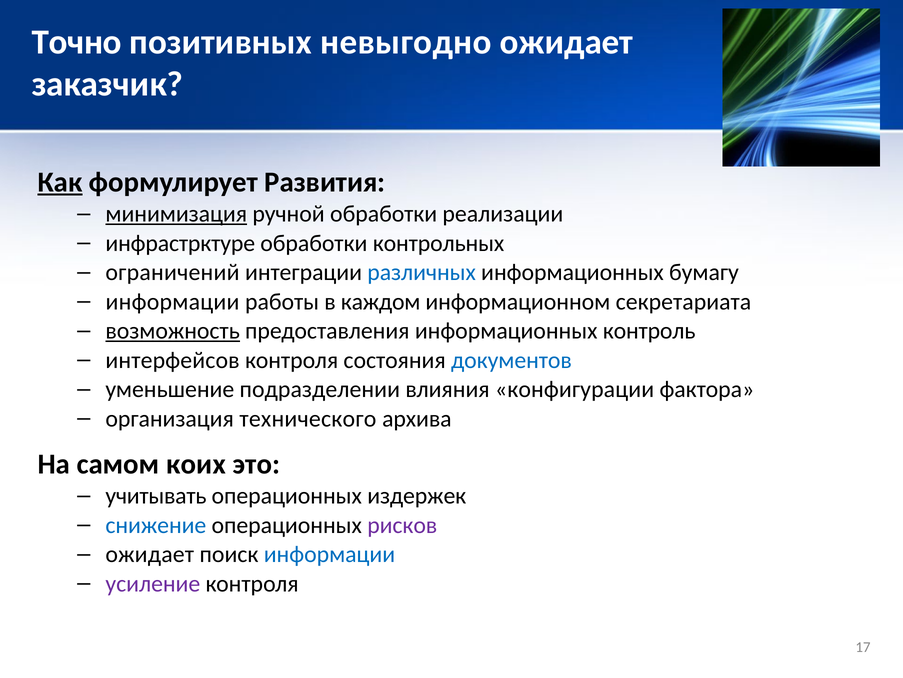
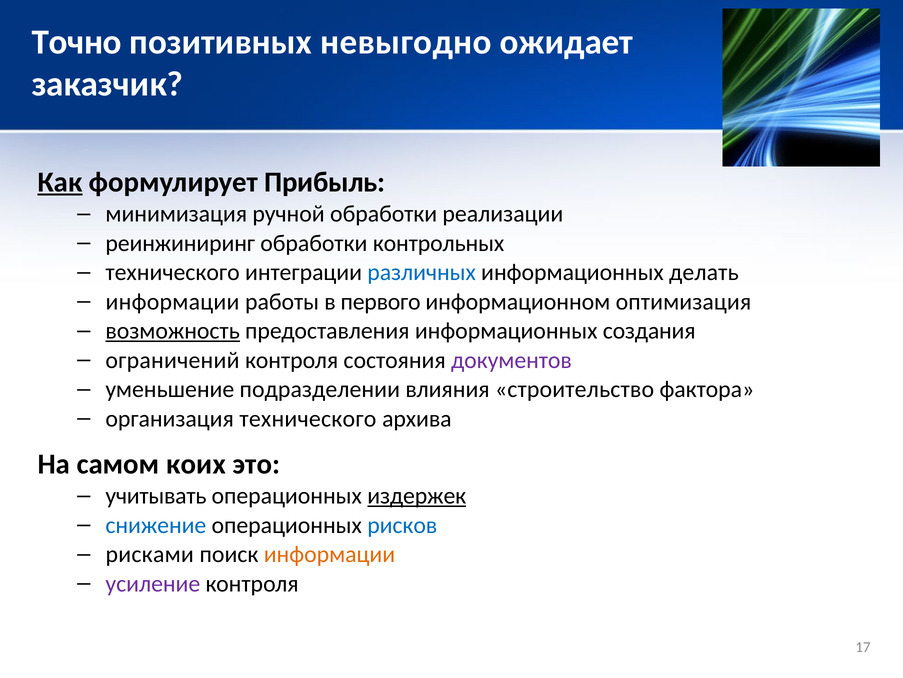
Развития: Развития -> Прибыль
минимизация underline: present -> none
инфрастрктуре: инфрастрктуре -> реинжиниринг
ограничений at (172, 272): ограничений -> технического
бумагу: бумагу -> делать
каждом: каждом -> первого
секретариата: секретариата -> оптимизация
контроль: контроль -> создания
интерфейсов: интерфейсов -> ограничений
документов colour: blue -> purple
конфигурации: конфигурации -> строительство
издержек underline: none -> present
рисков colour: purple -> blue
ожидает at (150, 554): ожидает -> рисками
информации at (329, 554) colour: blue -> orange
